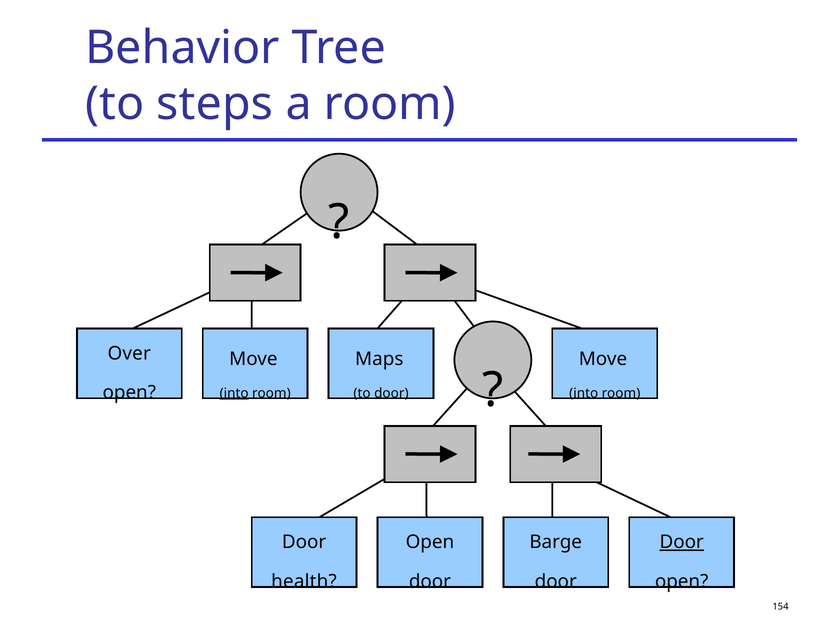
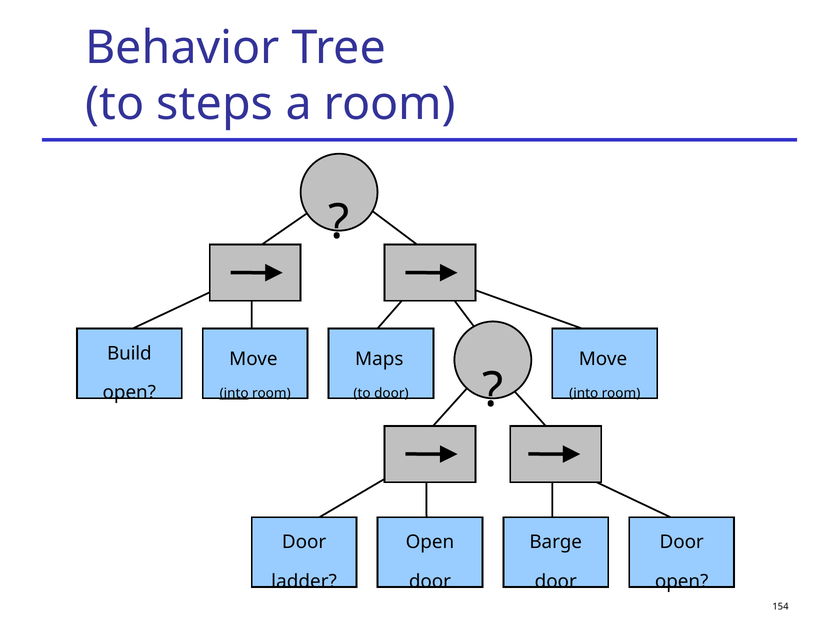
Over: Over -> Build
Door at (682, 542) underline: present -> none
health: health -> ladder
